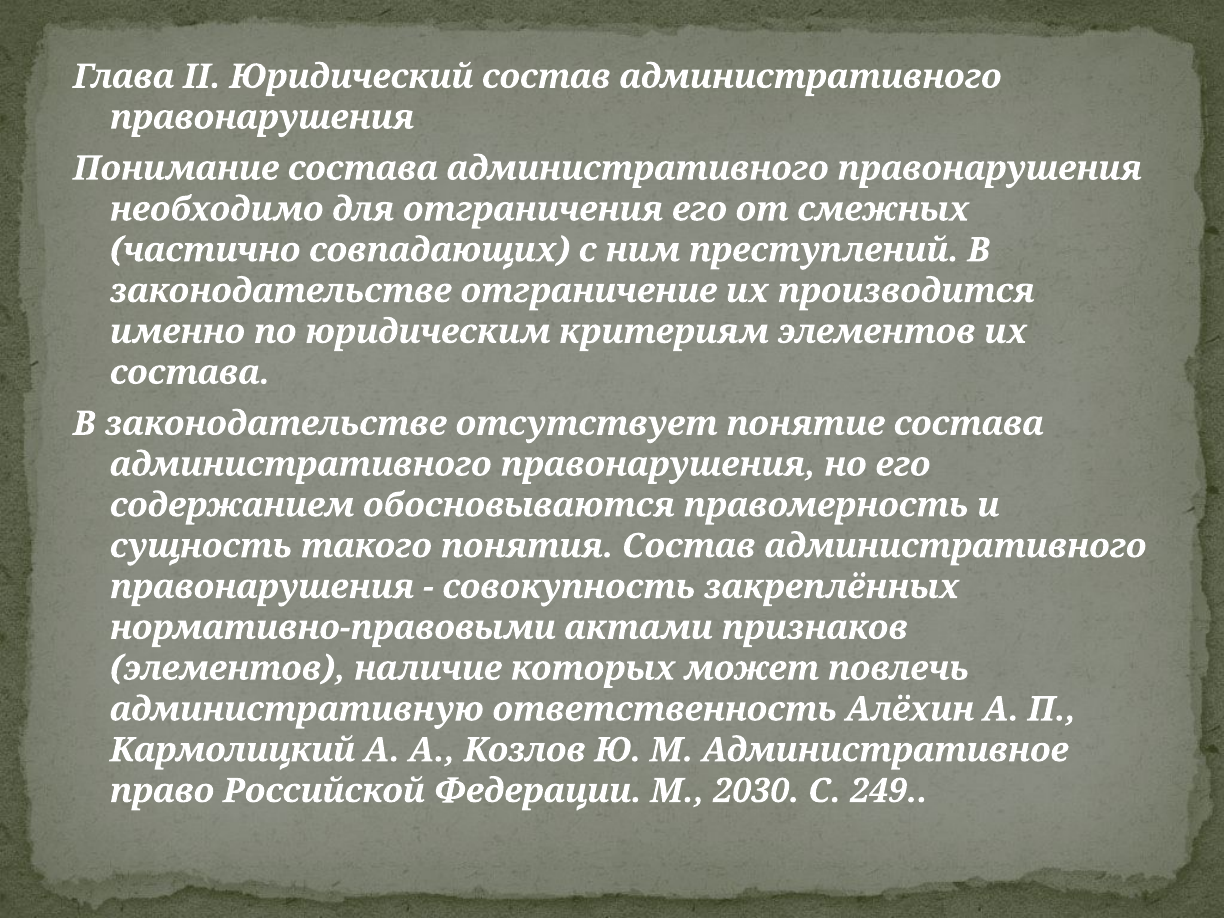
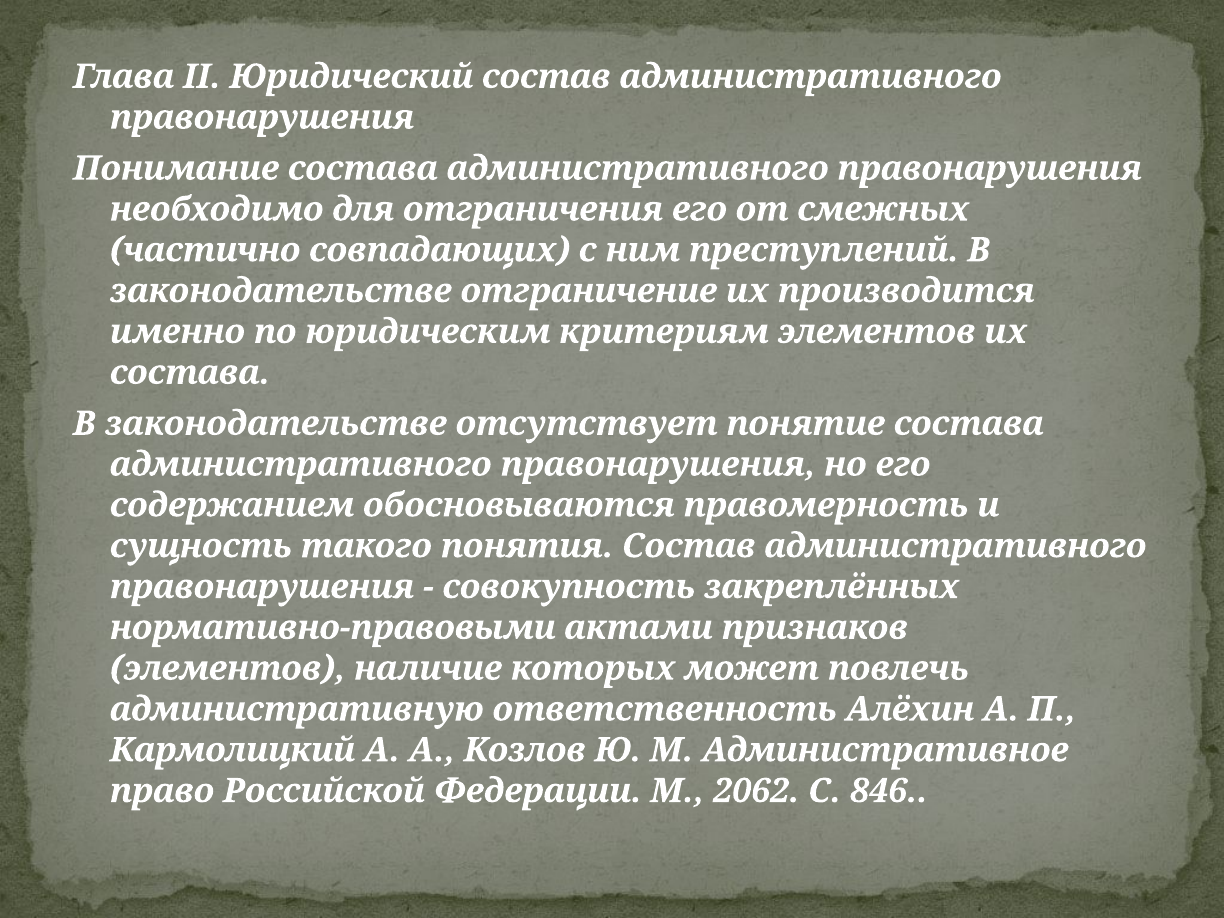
2030: 2030 -> 2062
249: 249 -> 846
